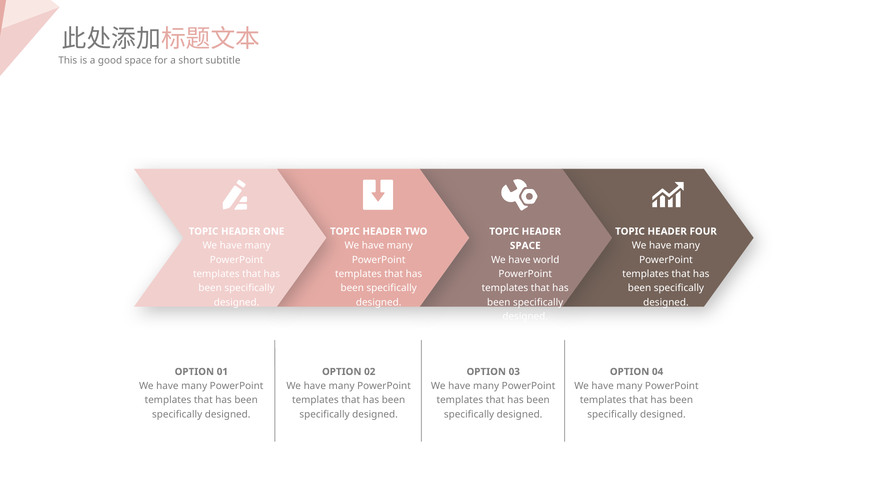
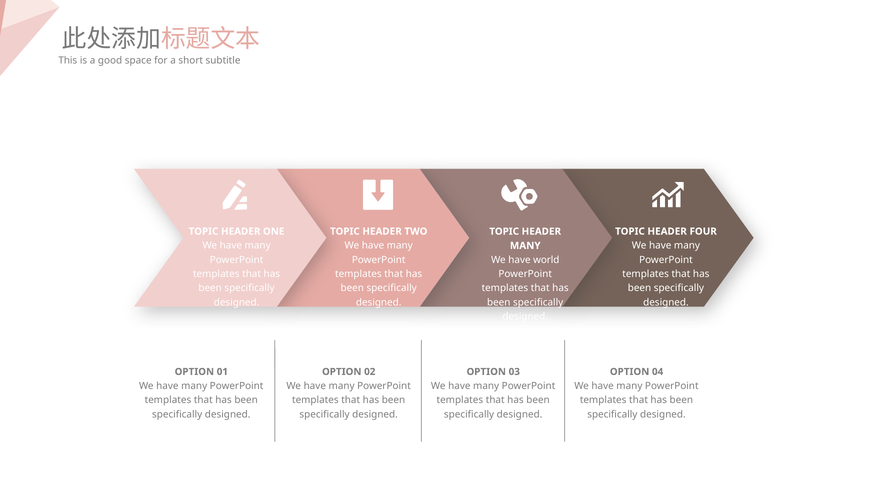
SPACE at (525, 246): SPACE -> MANY
